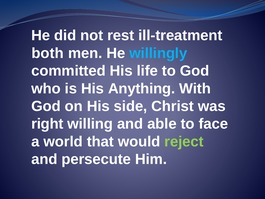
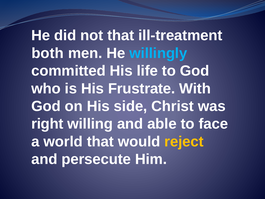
not rest: rest -> that
Anything: Anything -> Frustrate
reject colour: light green -> yellow
